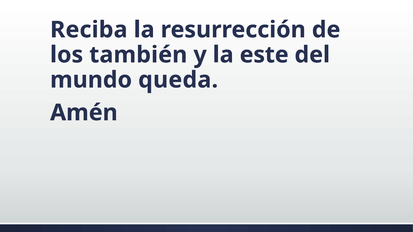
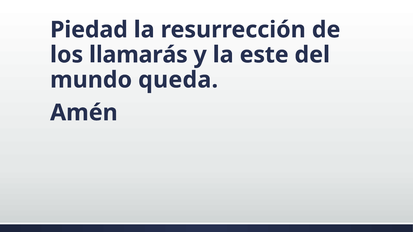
Reciba: Reciba -> Piedad
también: también -> llamarás
